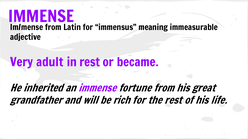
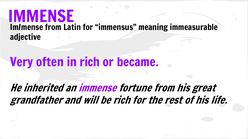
adult: adult -> often
in rest: rest -> rich
